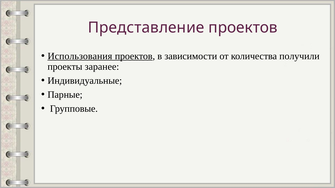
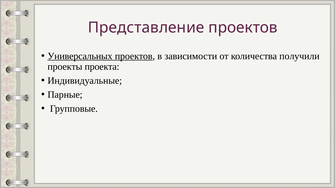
Использования: Использования -> Универсальных
заранее: заранее -> проекта
